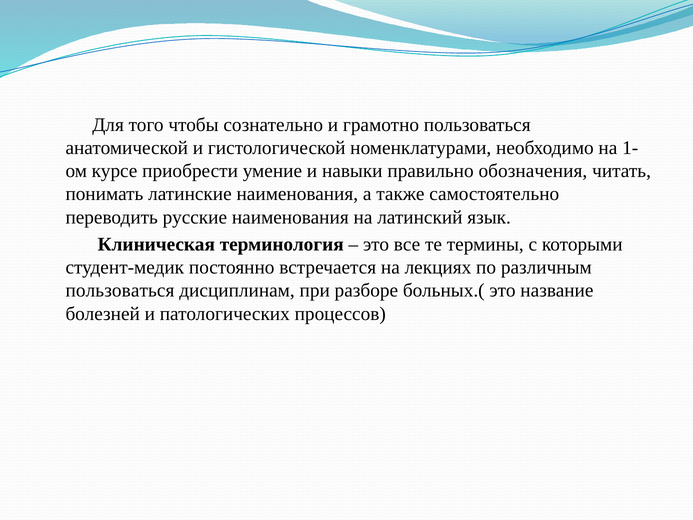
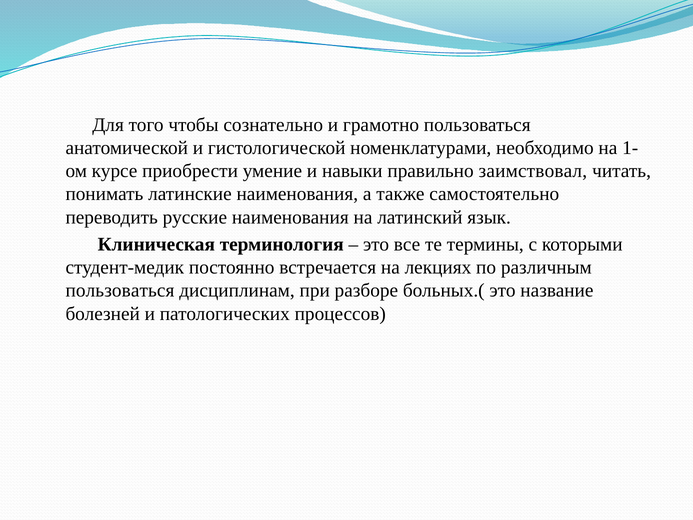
обозначения: обозначения -> заимствовал
